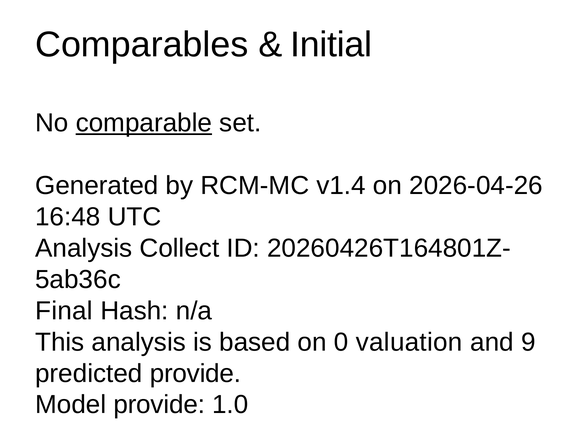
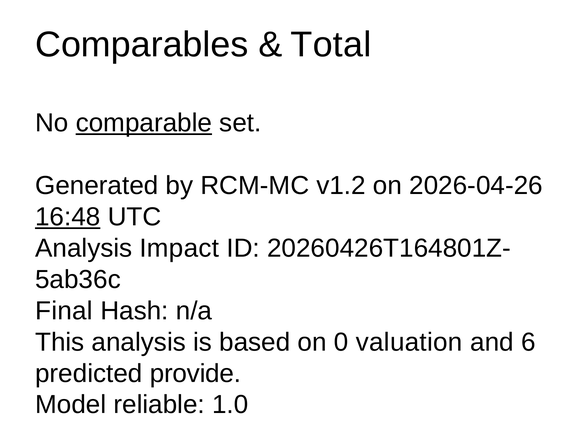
Initial: Initial -> Total
v1.4: v1.4 -> v1.2
16:48 underline: none -> present
Collect: Collect -> Impact
9: 9 -> 6
Model provide: provide -> reliable
